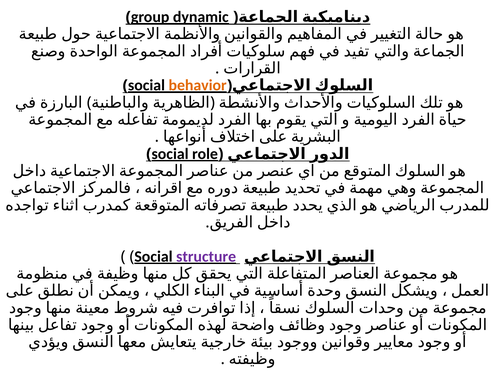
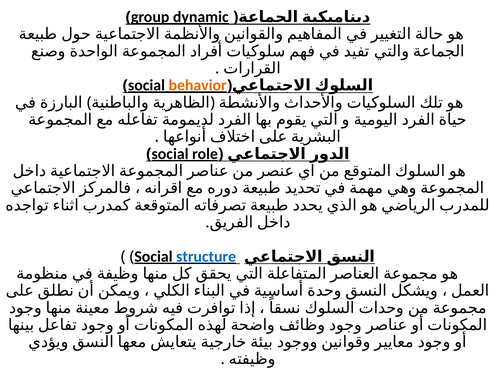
structure colour: purple -> blue
